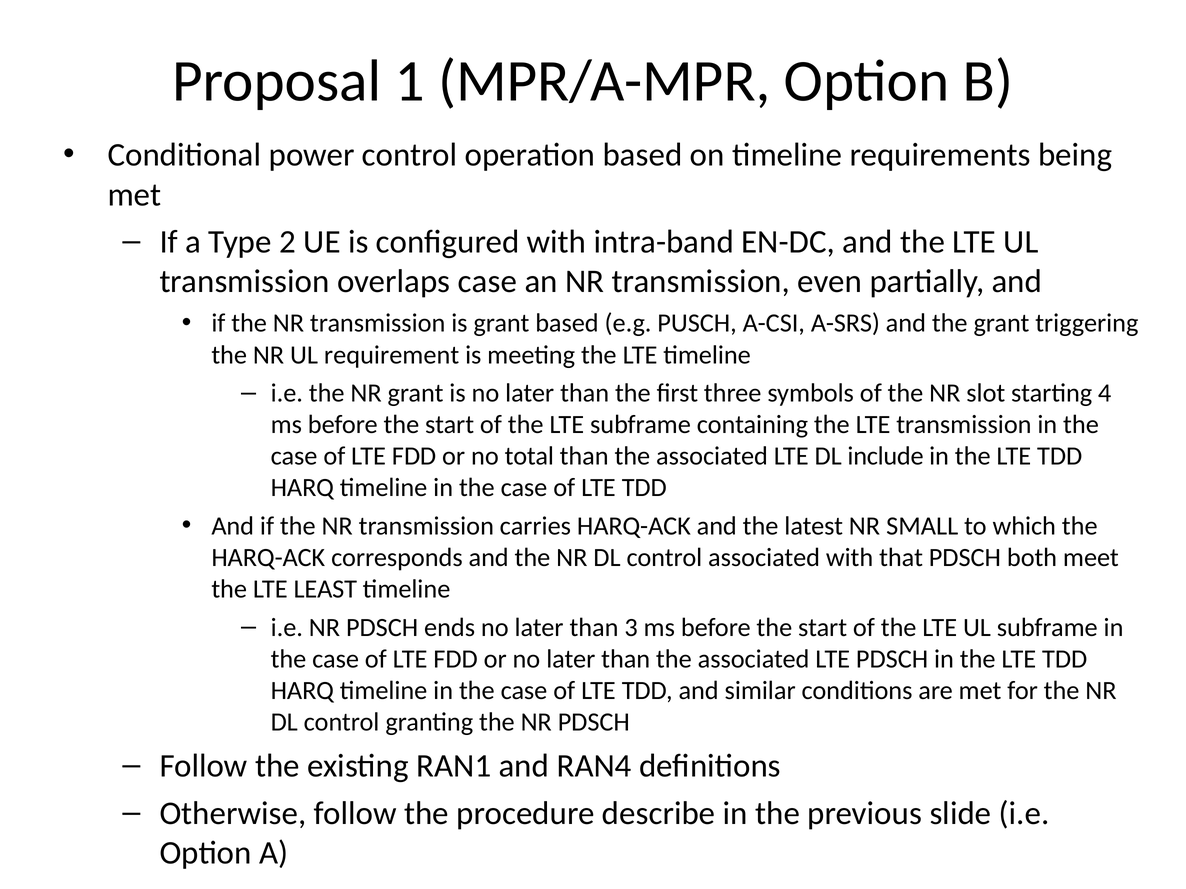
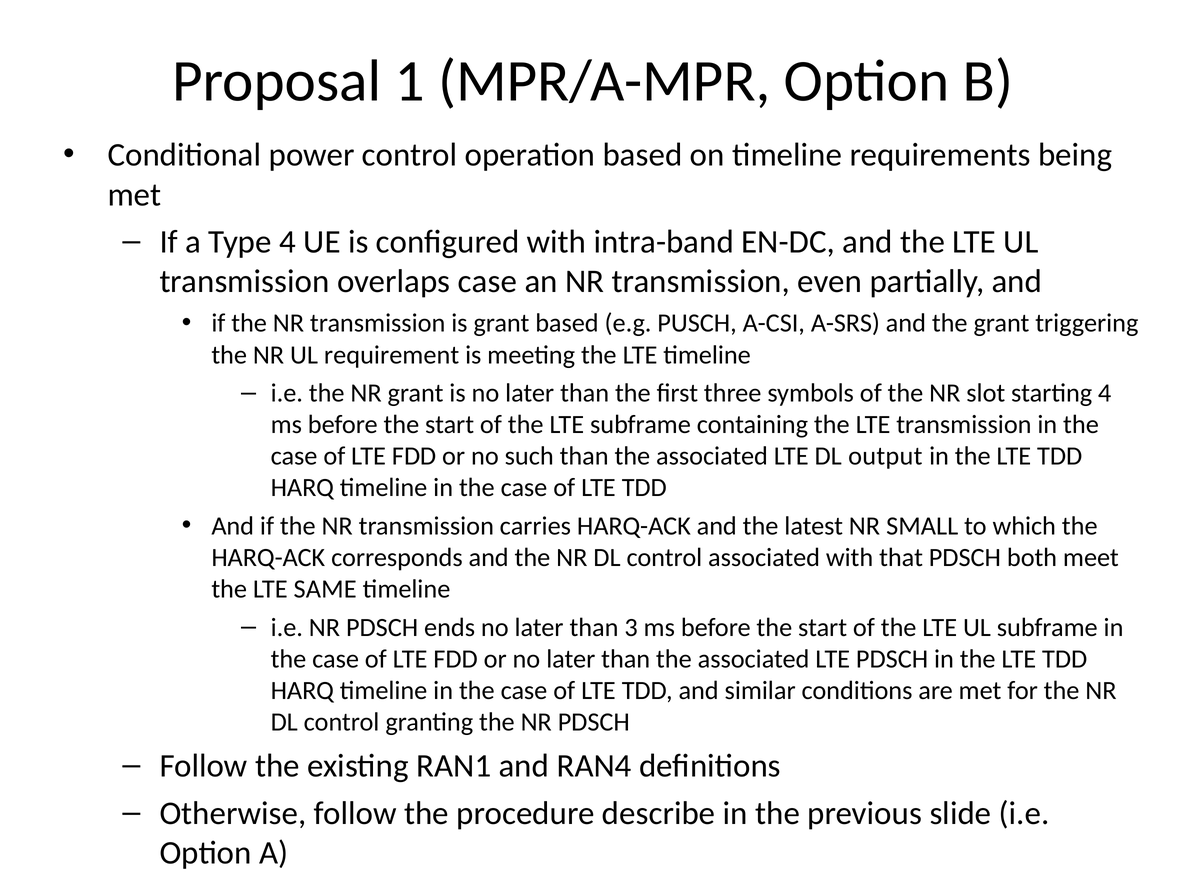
Type 2: 2 -> 4
total: total -> such
include: include -> output
LEAST: LEAST -> SAME
